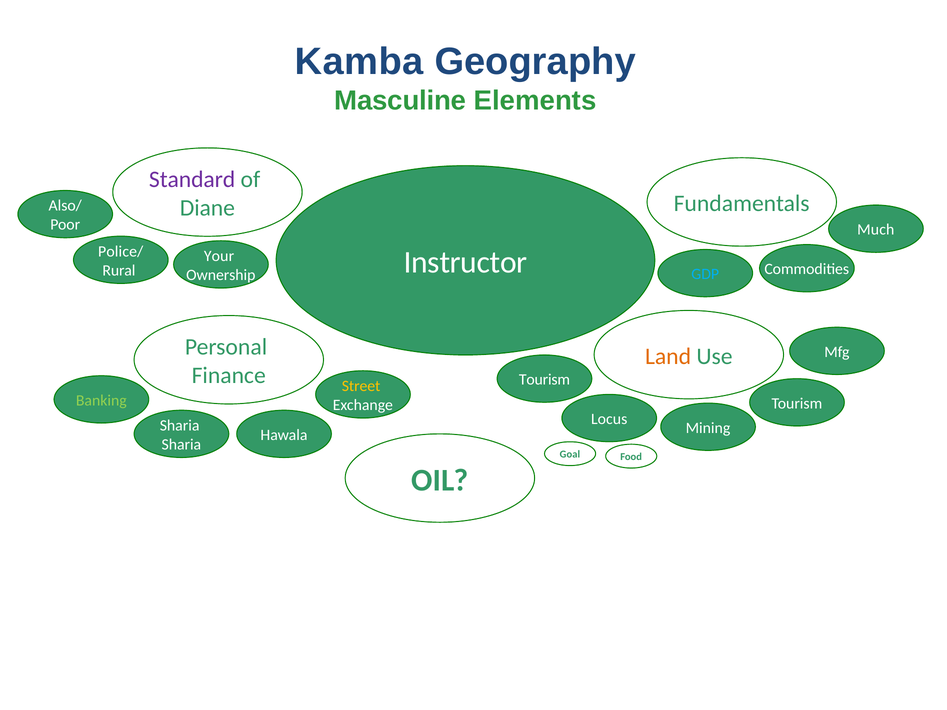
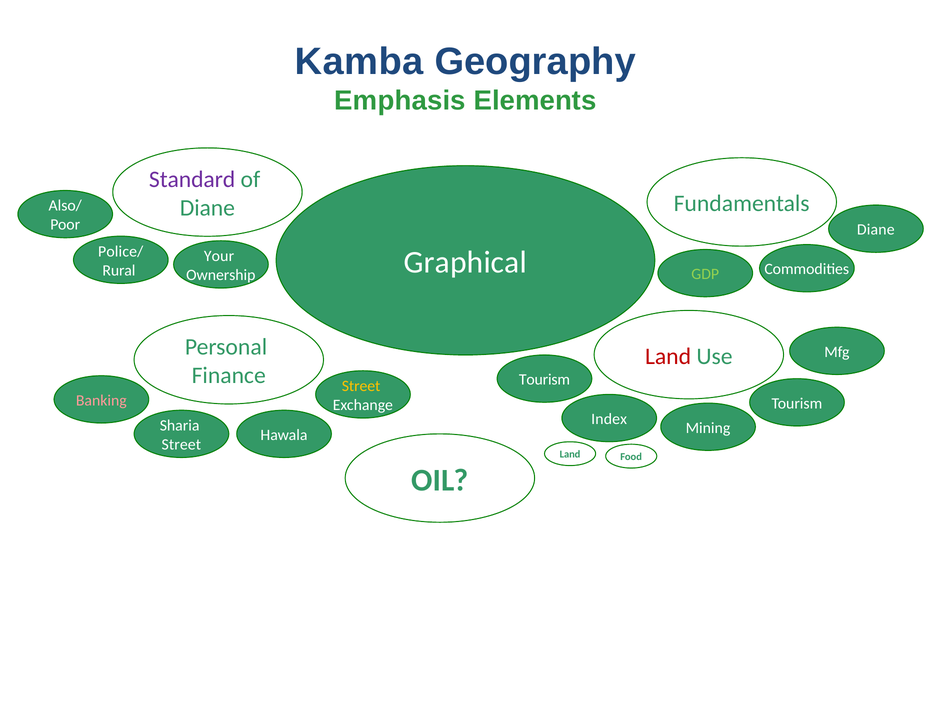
Masculine: Masculine -> Emphasis
Much at (876, 230): Much -> Diane
Instructor: Instructor -> Graphical
GDP colour: light blue -> light green
Land at (668, 356) colour: orange -> red
Banking colour: light green -> pink
Locus: Locus -> Index
Sharia at (181, 445): Sharia -> Street
Goal at (570, 455): Goal -> Land
